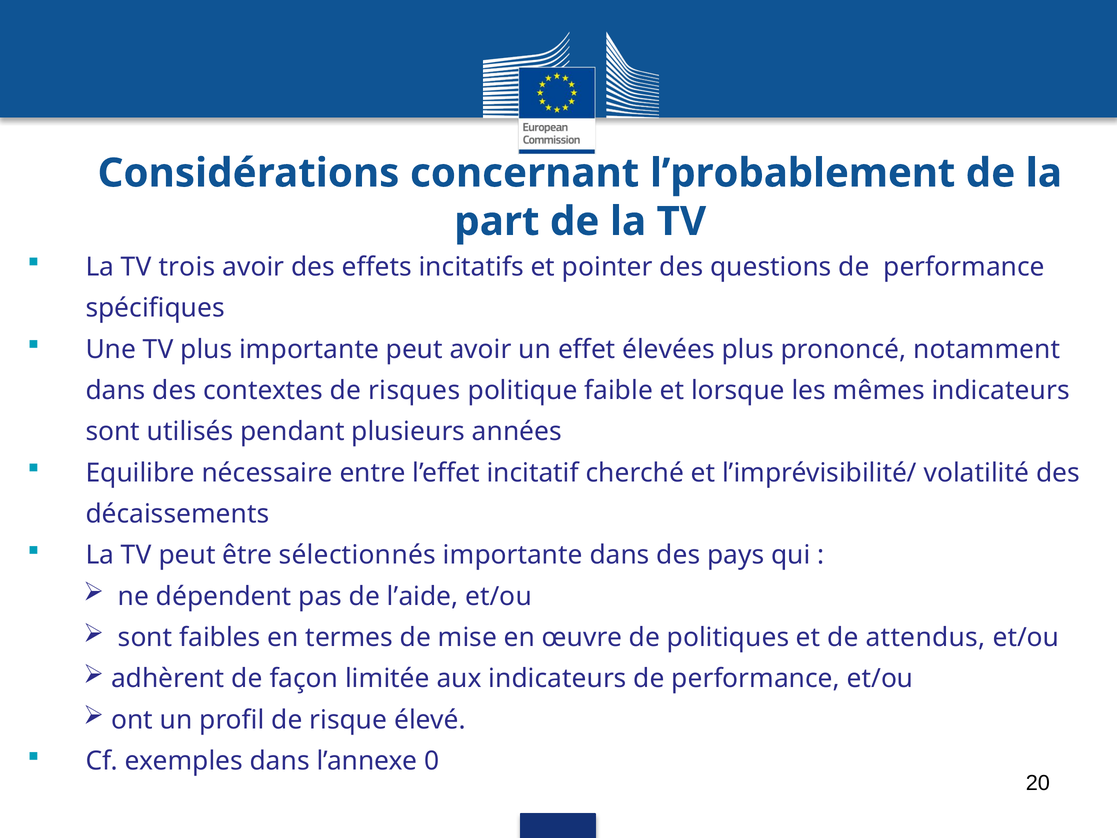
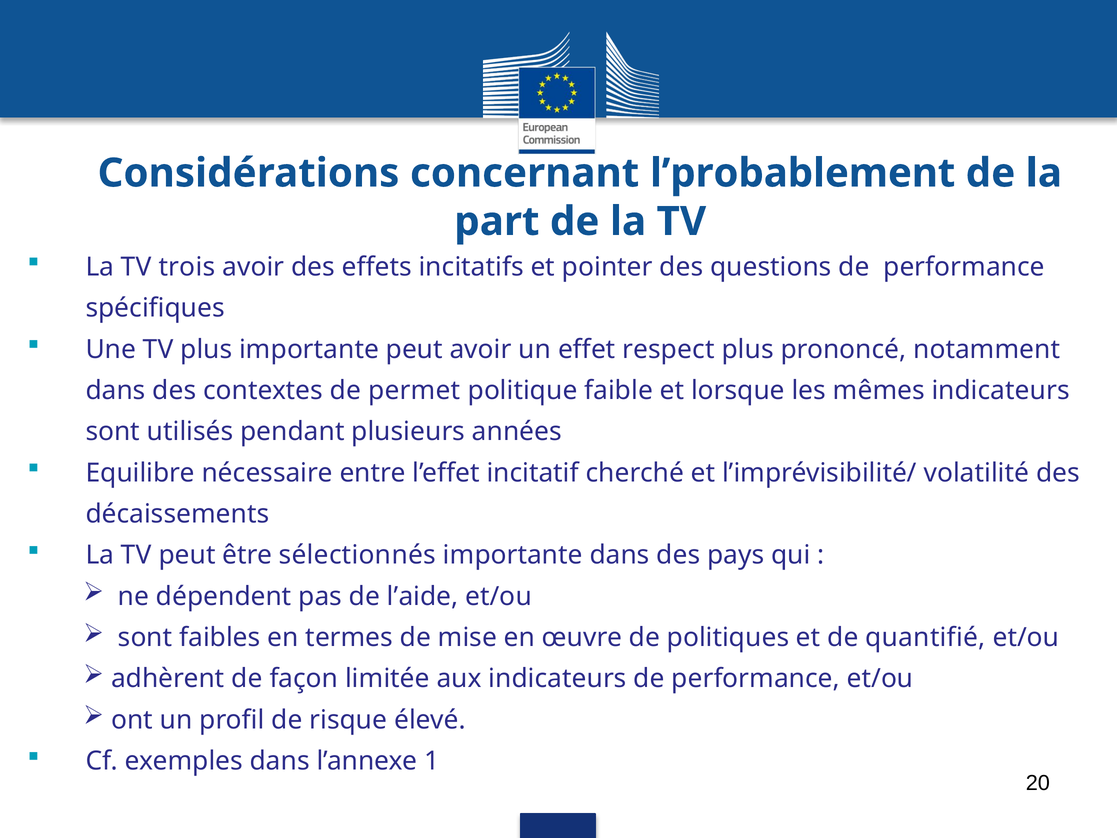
élevées: élevées -> respect
risques: risques -> permet
attendus: attendus -> quantifié
0: 0 -> 1
